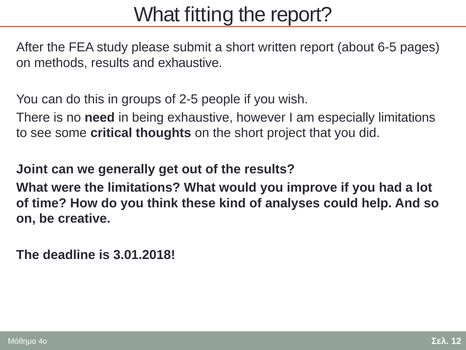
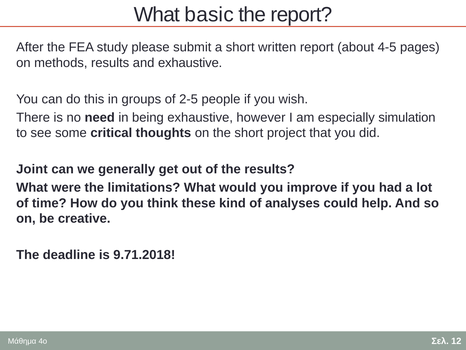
fitting: fitting -> basic
6-5: 6-5 -> 4-5
especially limitations: limitations -> simulation
3.01.2018: 3.01.2018 -> 9.71.2018
